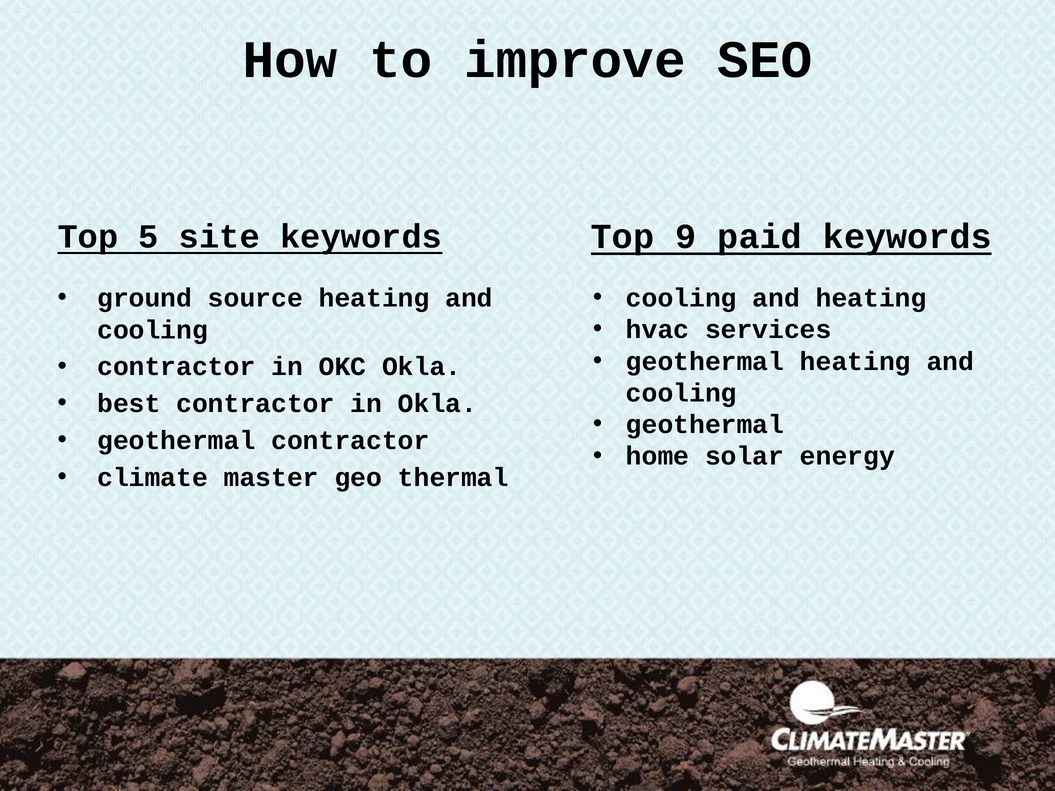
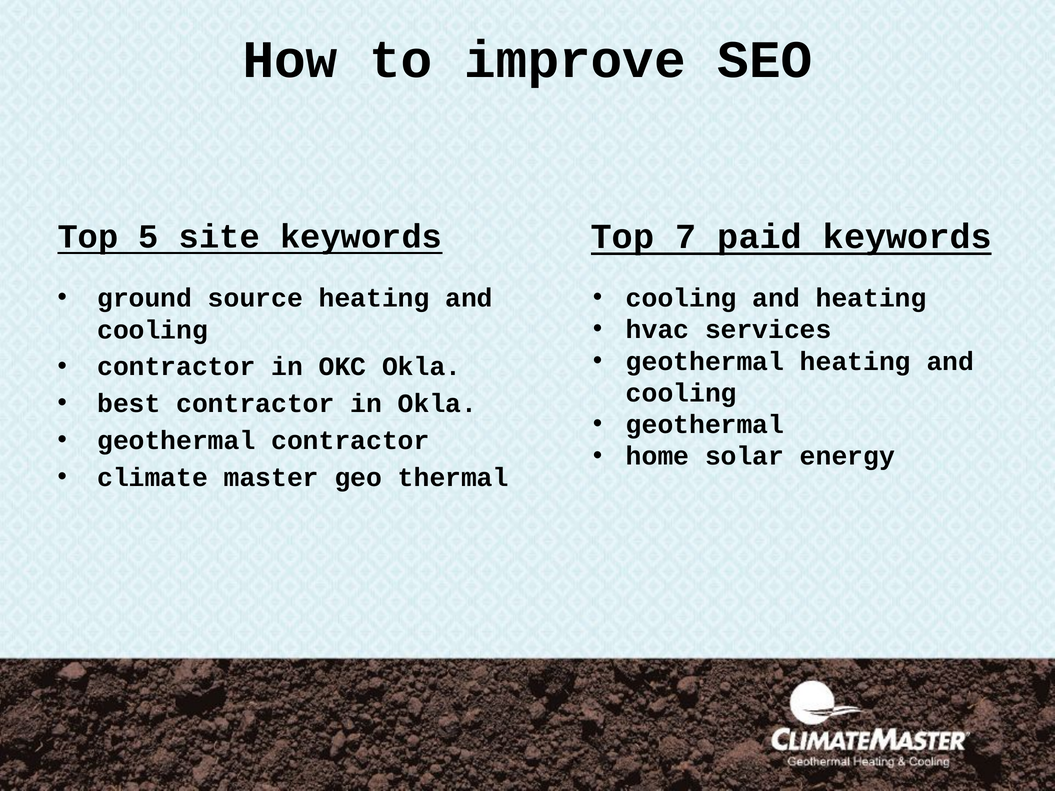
9: 9 -> 7
